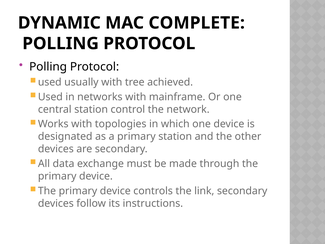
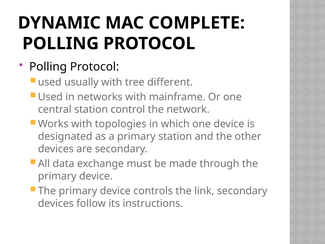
achieved: achieved -> different
